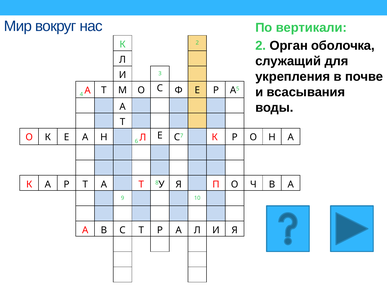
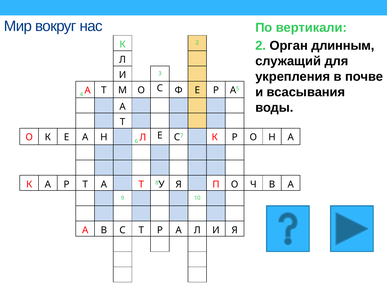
оболочка: оболочка -> длинным
